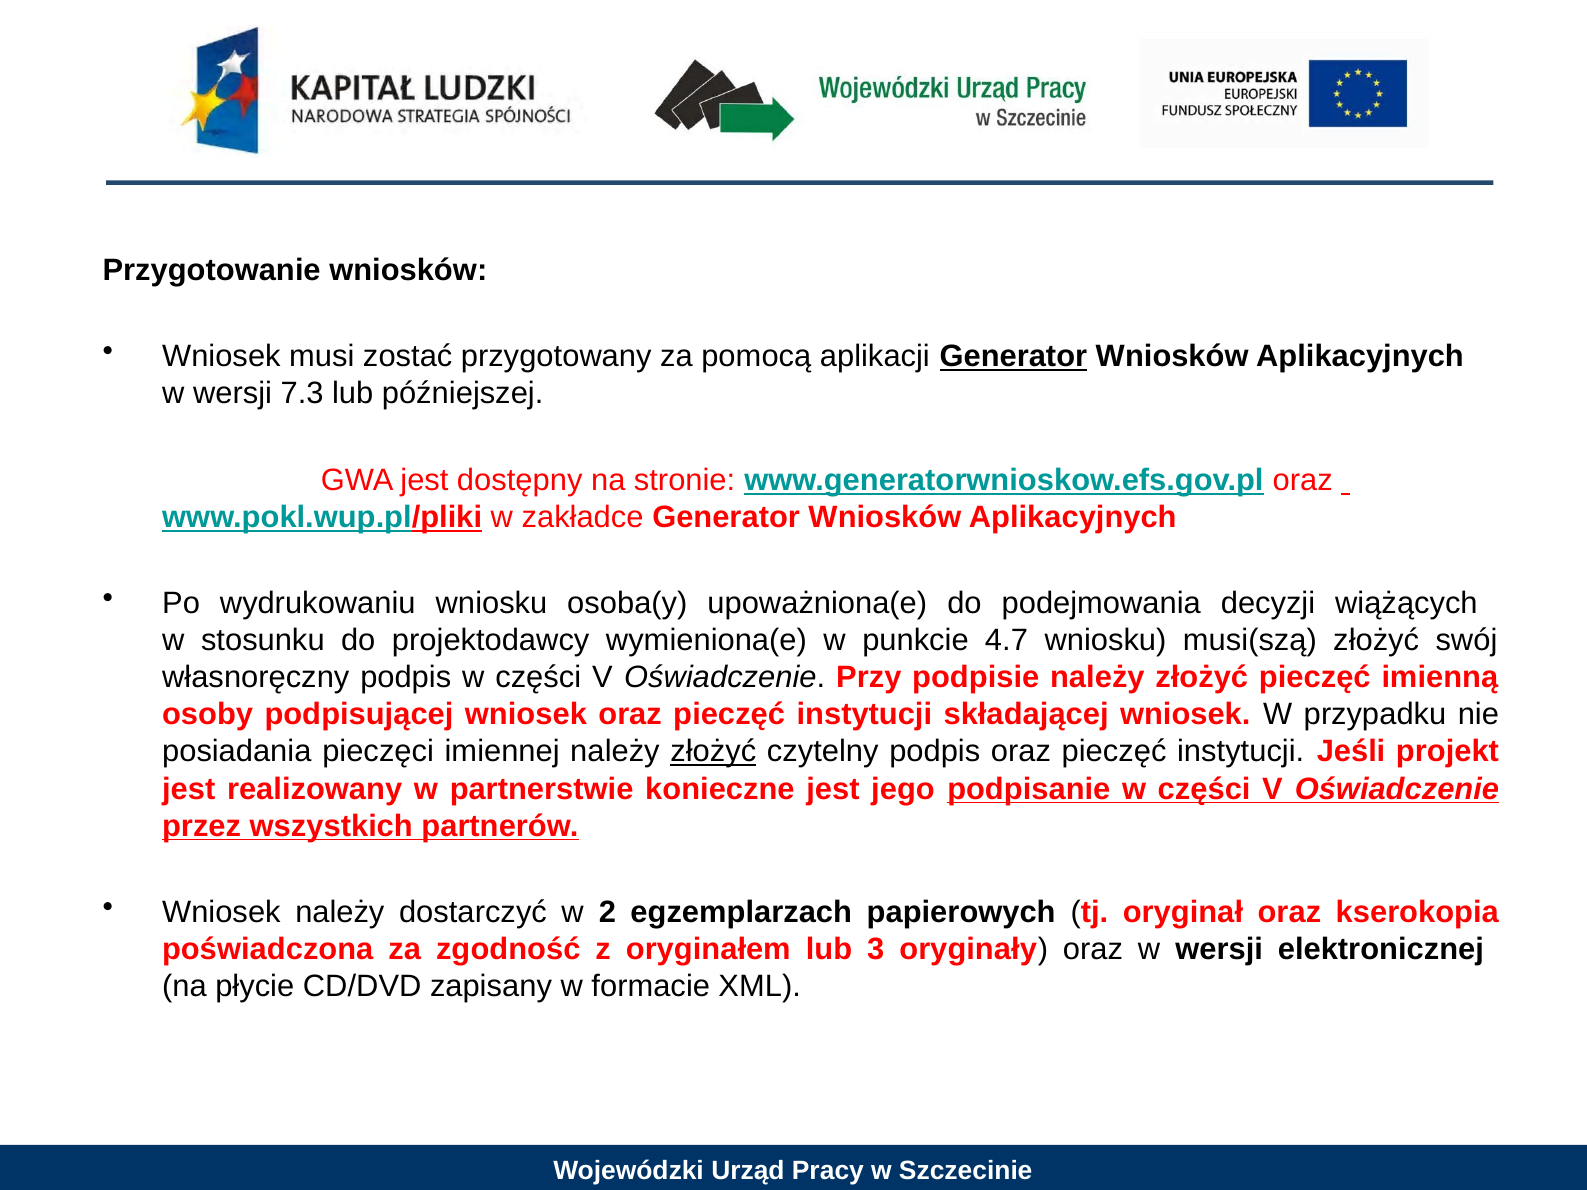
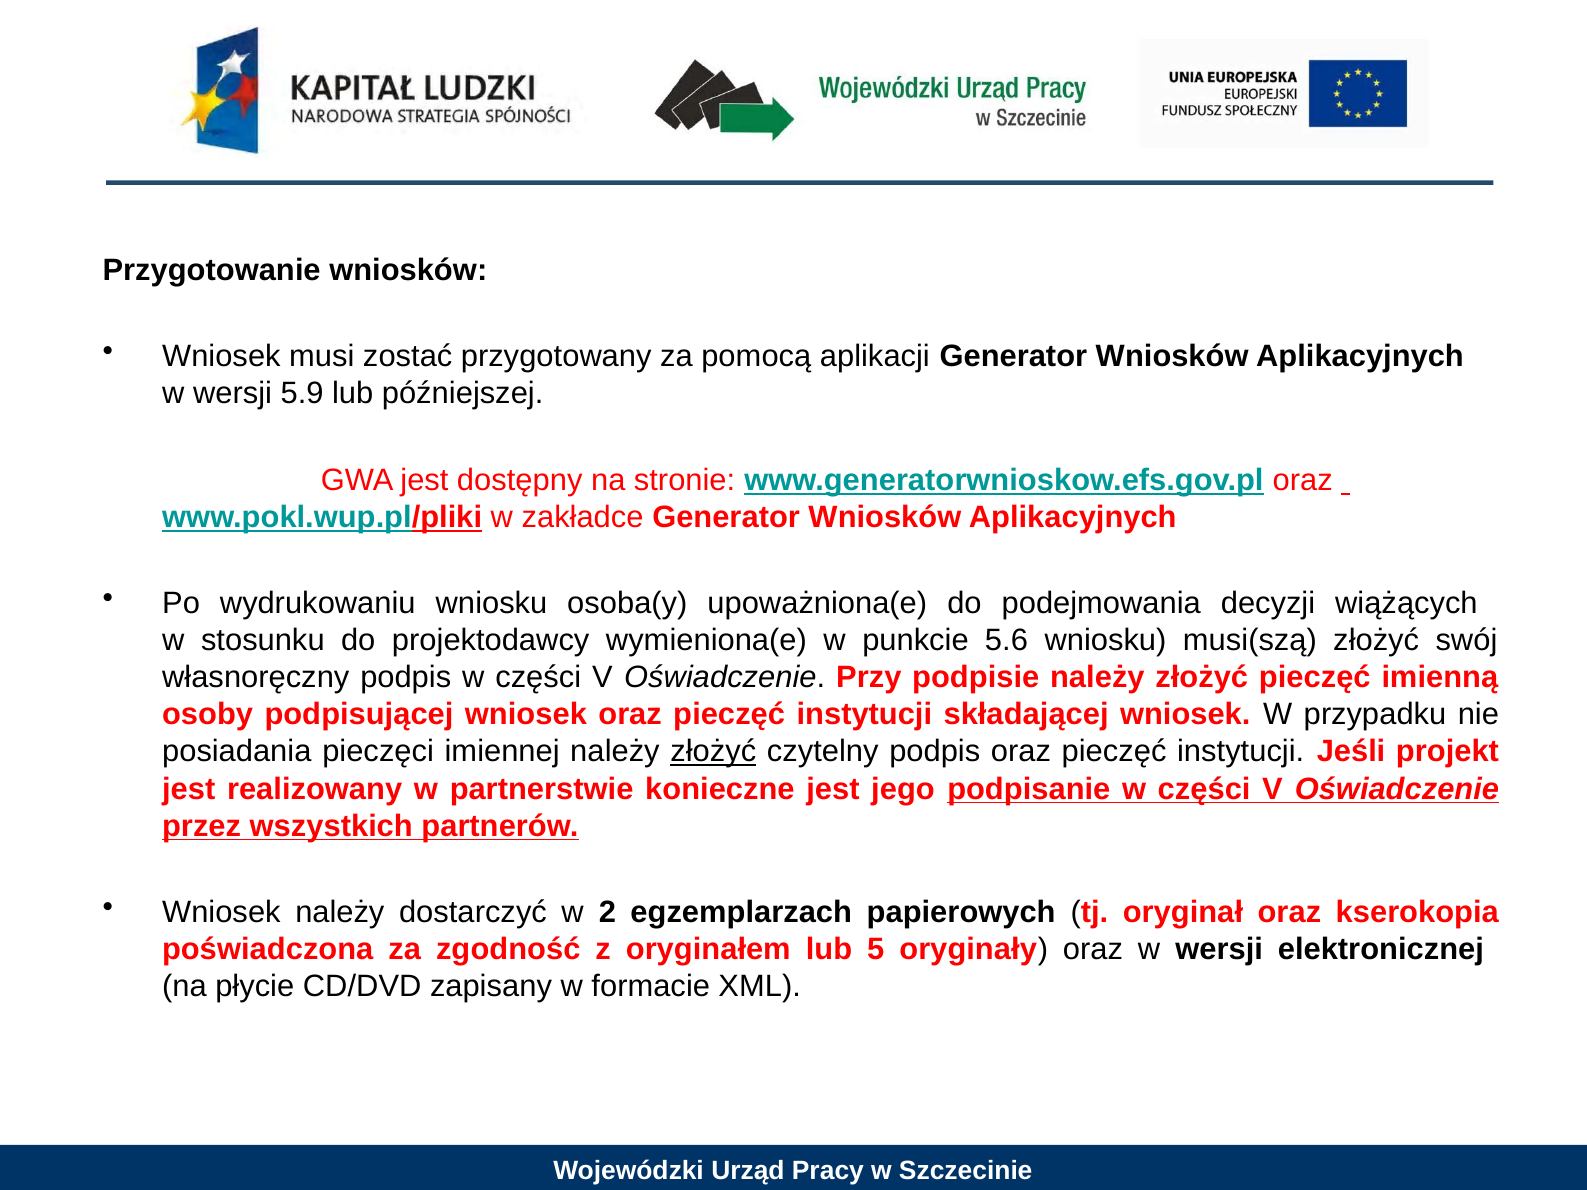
Generator at (1013, 357) underline: present -> none
7.3: 7.3 -> 5.9
4.7: 4.7 -> 5.6
3: 3 -> 5
